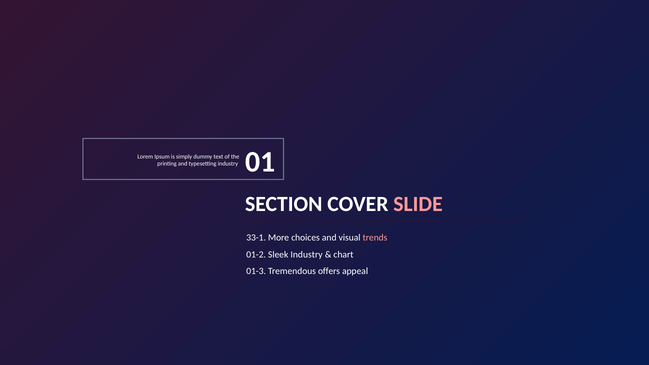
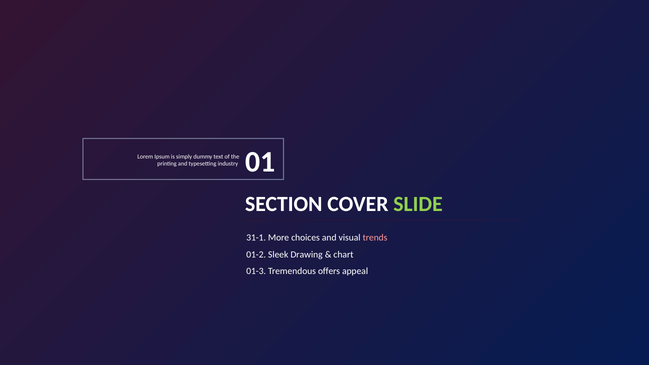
SLIDE colour: pink -> light green
33-1: 33-1 -> 31-1
Sleek Industry: Industry -> Drawing
